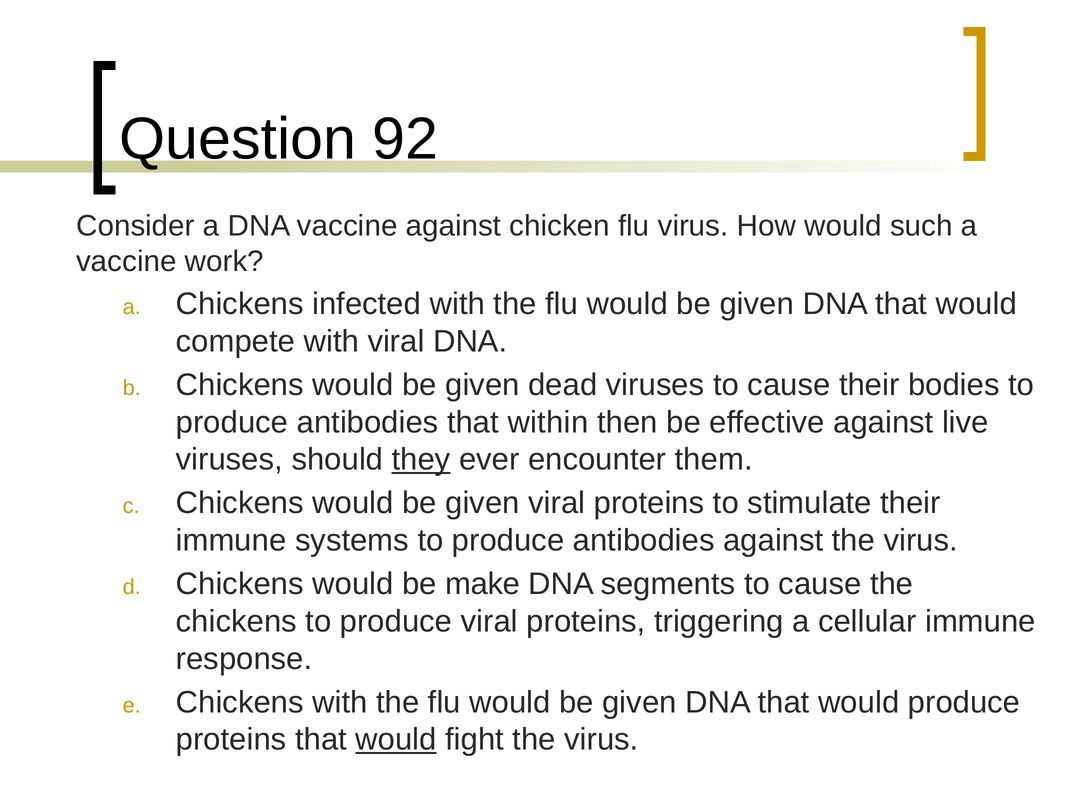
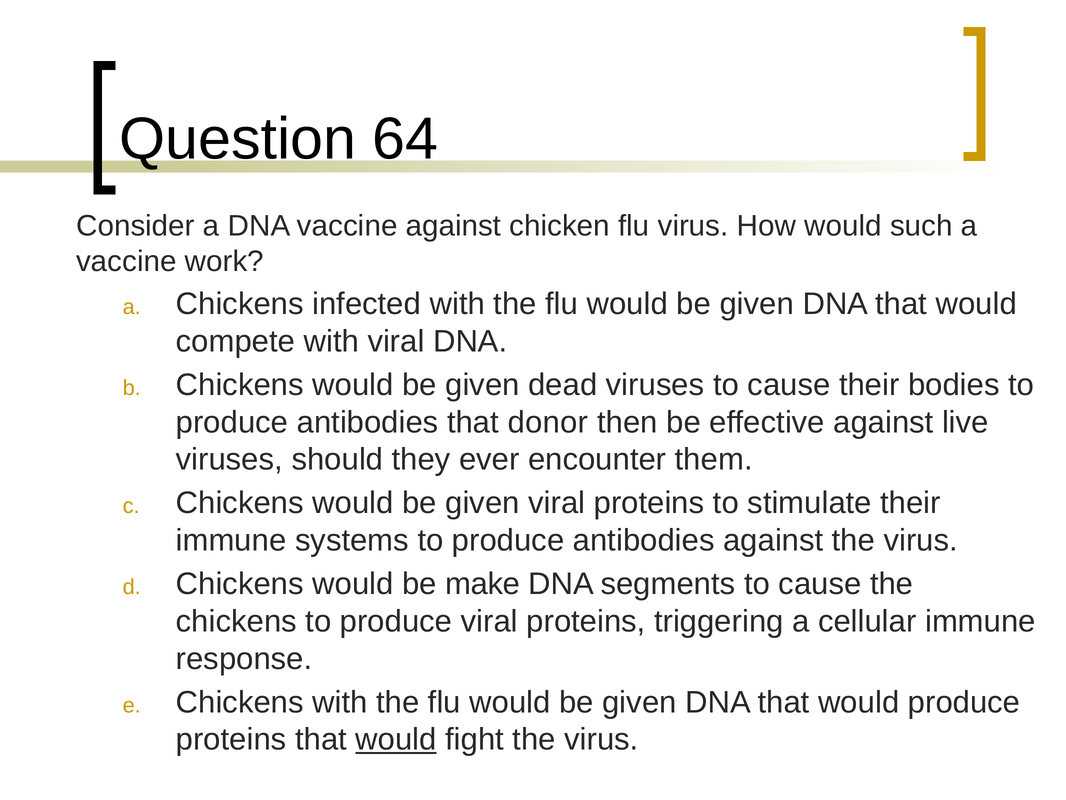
92: 92 -> 64
within: within -> donor
they underline: present -> none
